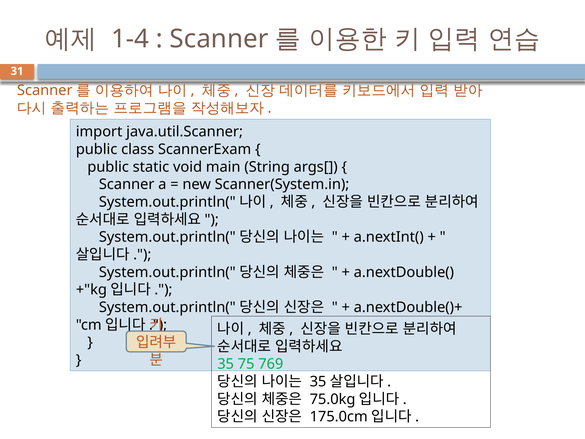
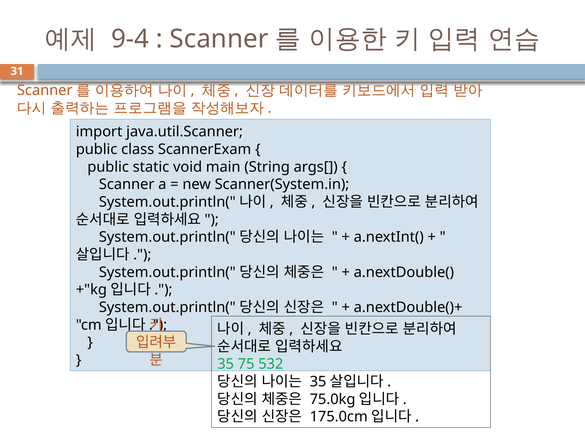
1-4: 1-4 -> 9-4
769: 769 -> 532
